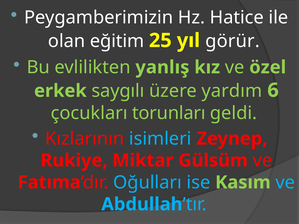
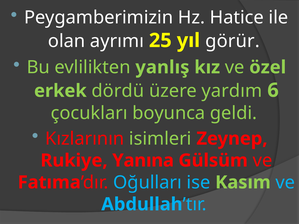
eğitim: eğitim -> ayrımı
saygılı: saygılı -> dördü
torunları: torunları -> boyunca
isimleri colour: light blue -> light green
Miktar: Miktar -> Yanına
